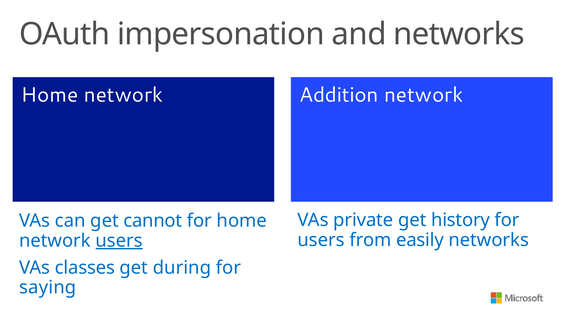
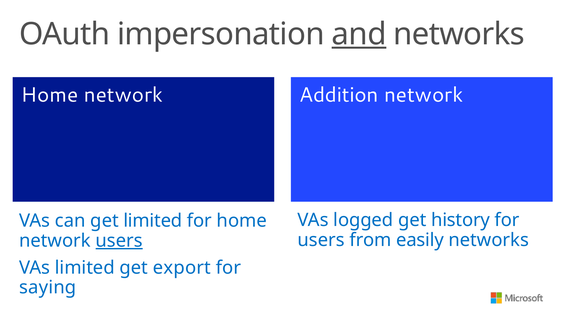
and underline: none -> present
private: private -> logged
get cannot: cannot -> limited
VAs classes: classes -> limited
during: during -> export
